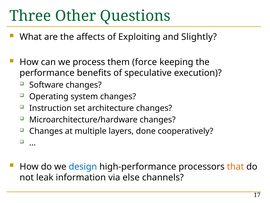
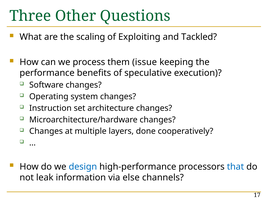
affects: affects -> scaling
Slightly: Slightly -> Tackled
force: force -> issue
that colour: orange -> blue
